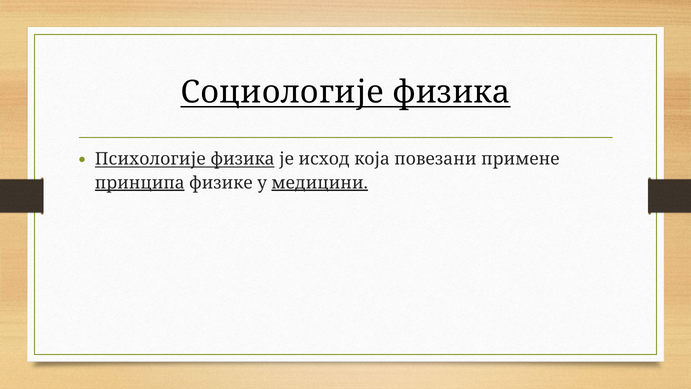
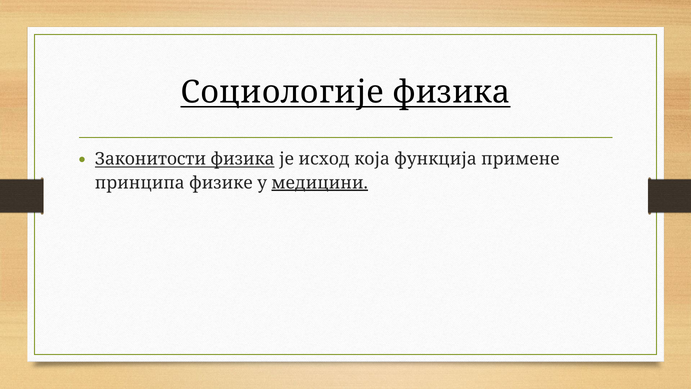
Психологије: Психологије -> Законитости
повезани: повезани -> функција
принципа underline: present -> none
